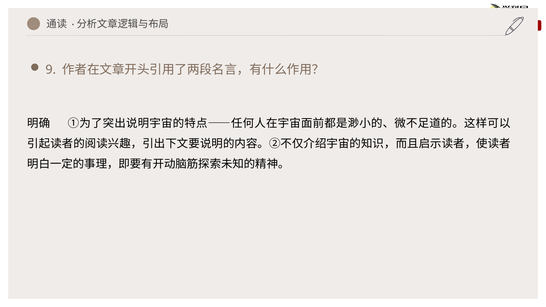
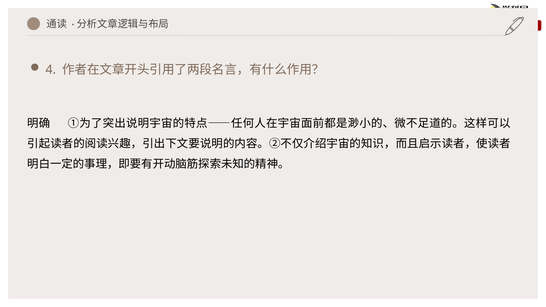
9: 9 -> 4
